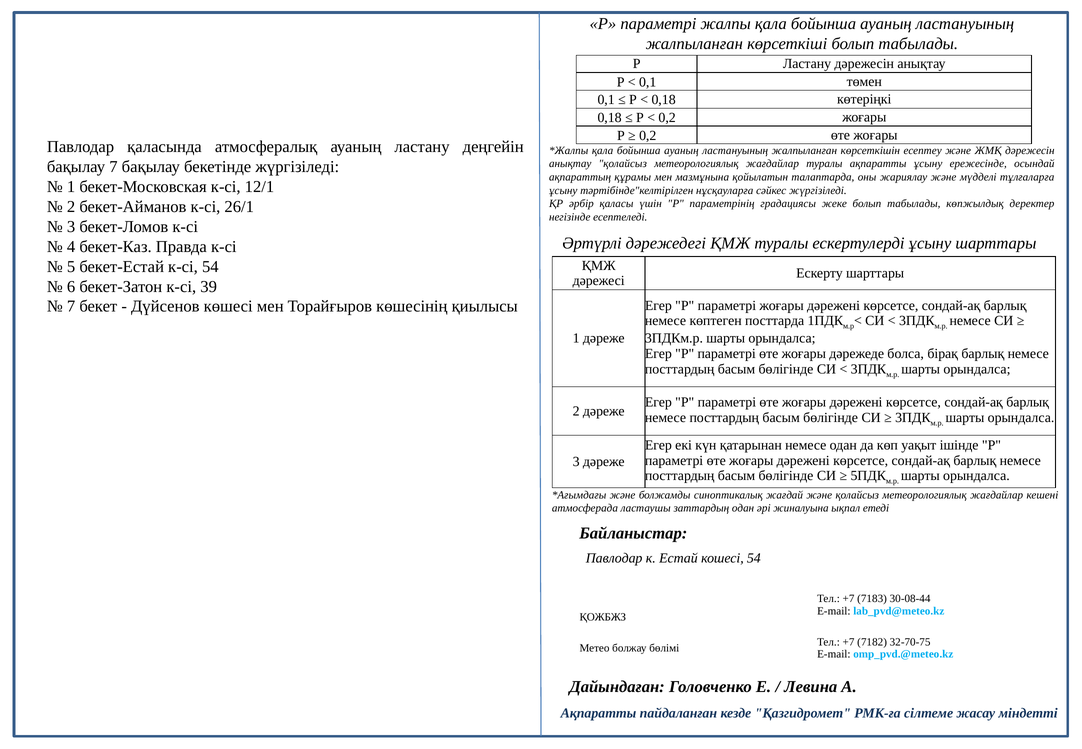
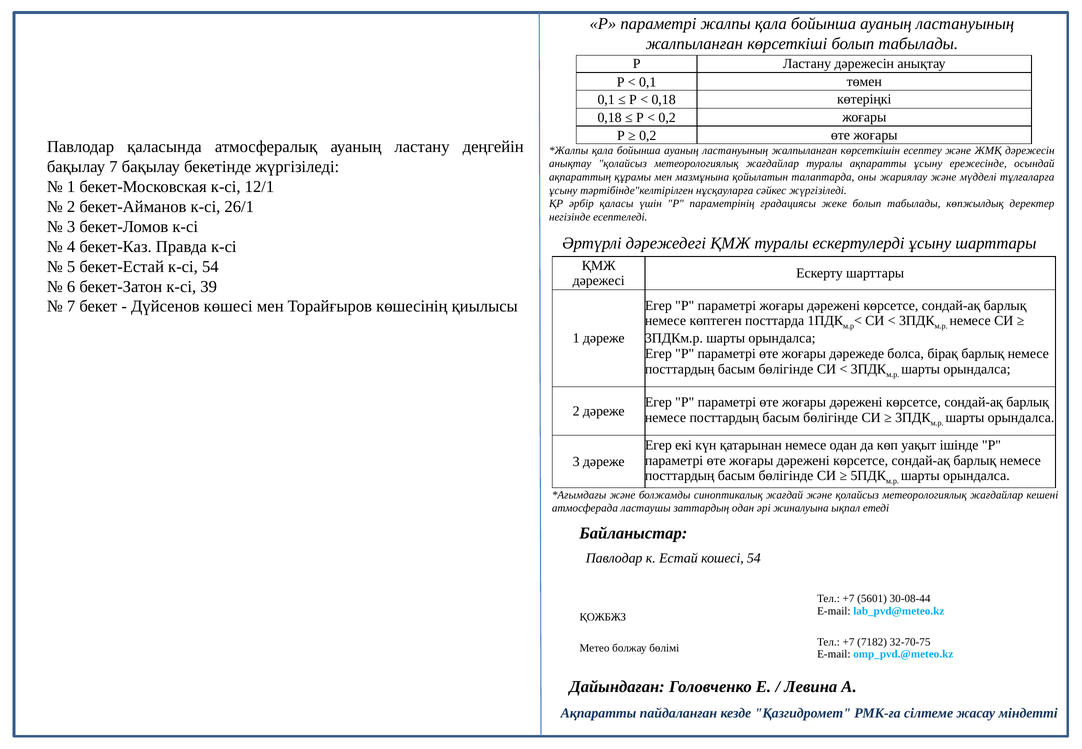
7183: 7183 -> 5601
